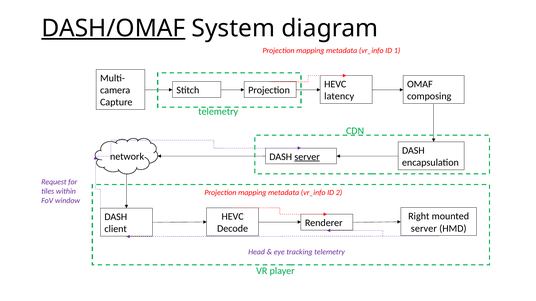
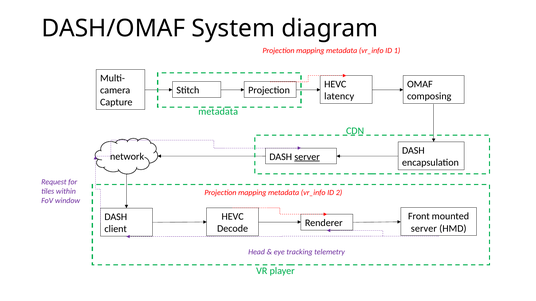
DASH/OMAF underline: present -> none
telemetry at (218, 112): telemetry -> metadata
Right: Right -> Front
